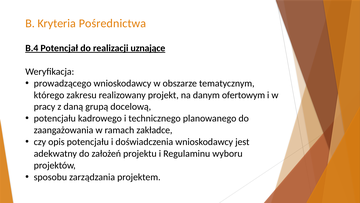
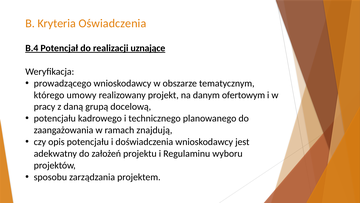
Pośrednictwa: Pośrednictwa -> Oświadczenia
zakresu: zakresu -> umowy
zakładce: zakładce -> znajdują
